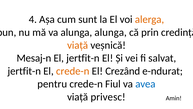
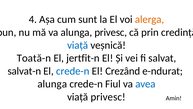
alunga alunga: alunga -> privesc
viață at (78, 45) colour: orange -> blue
Mesaj-n: Mesaj-n -> Toată-n
jertfit-n at (24, 71): jertfit-n -> salvat-n
crede-n at (73, 71) colour: orange -> blue
pentru at (52, 84): pentru -> alunga
